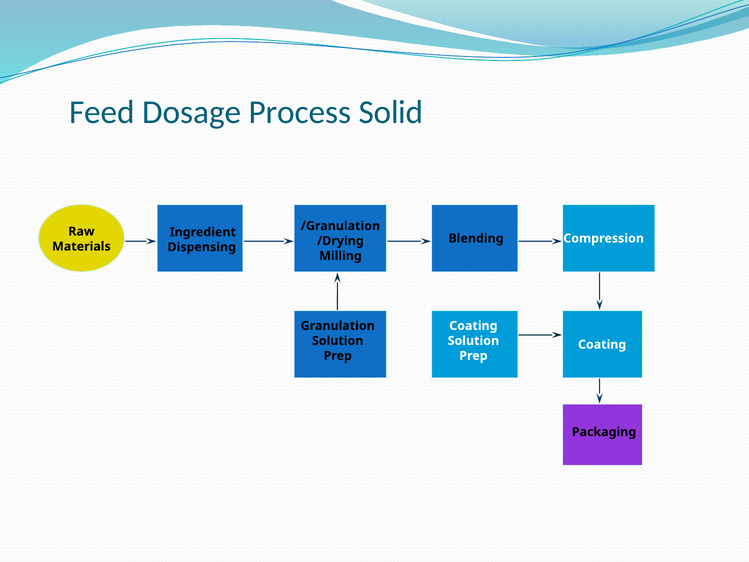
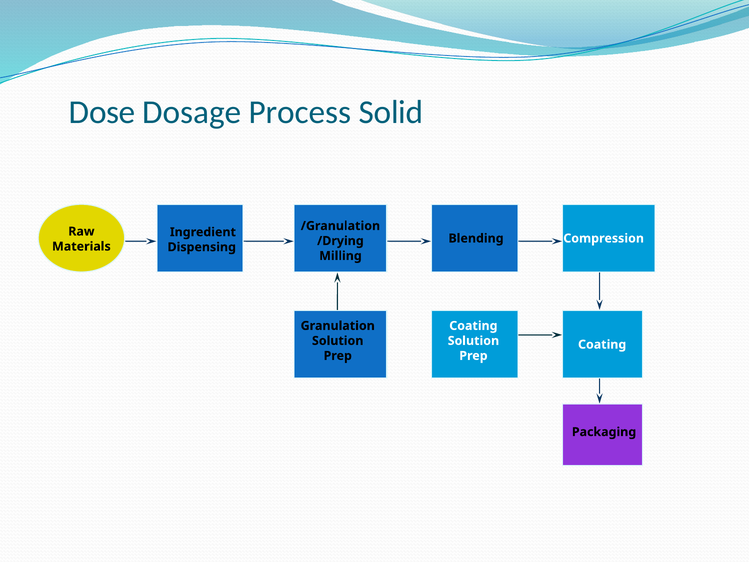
Feed: Feed -> Dose
